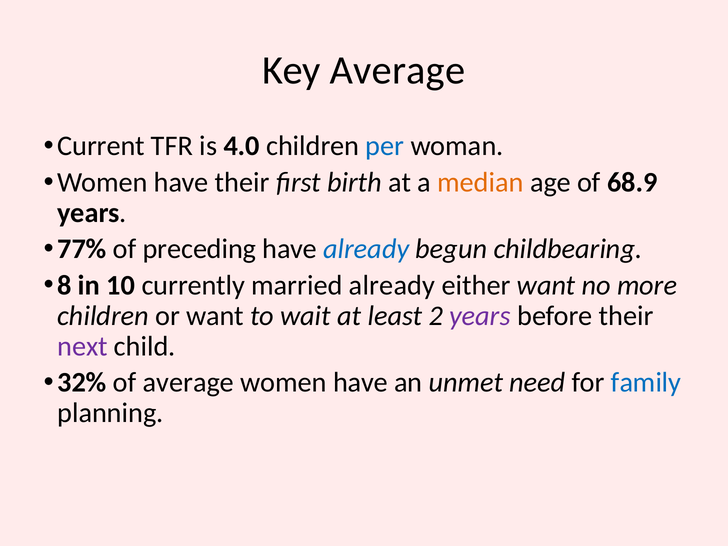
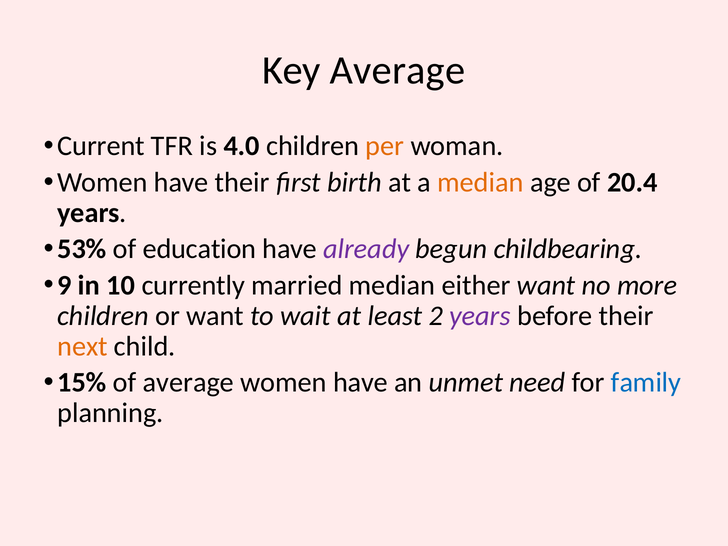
per colour: blue -> orange
68.9: 68.9 -> 20.4
77%: 77% -> 53%
preceding: preceding -> education
already at (366, 249) colour: blue -> purple
8: 8 -> 9
married already: already -> median
next colour: purple -> orange
32%: 32% -> 15%
